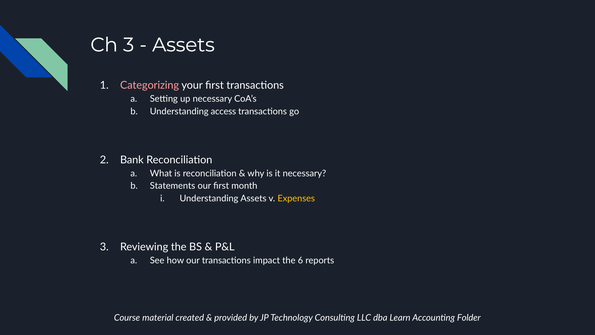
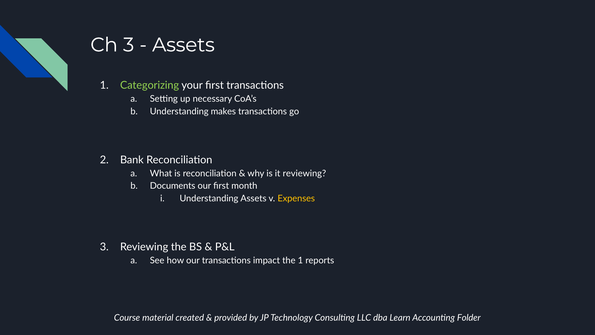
Categorizing colour: pink -> light green
access: access -> makes
it necessary: necessary -> reviewing
Statements: Statements -> Documents
the 6: 6 -> 1
